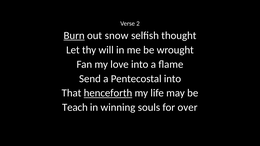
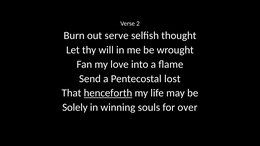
Burn underline: present -> none
snow: snow -> serve
Pentecostal into: into -> lost
Teach: Teach -> Solely
